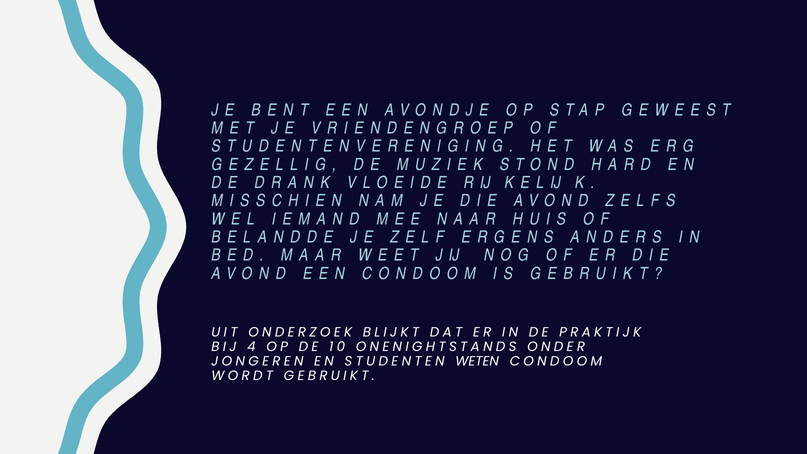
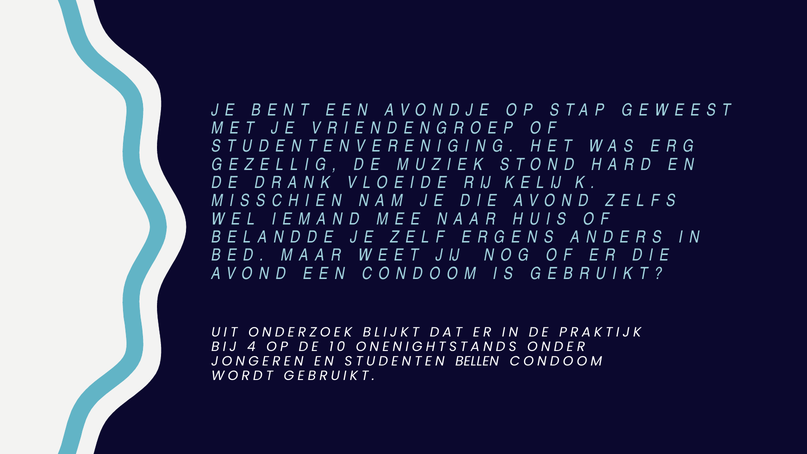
WETEN: WETEN -> BELLEN
